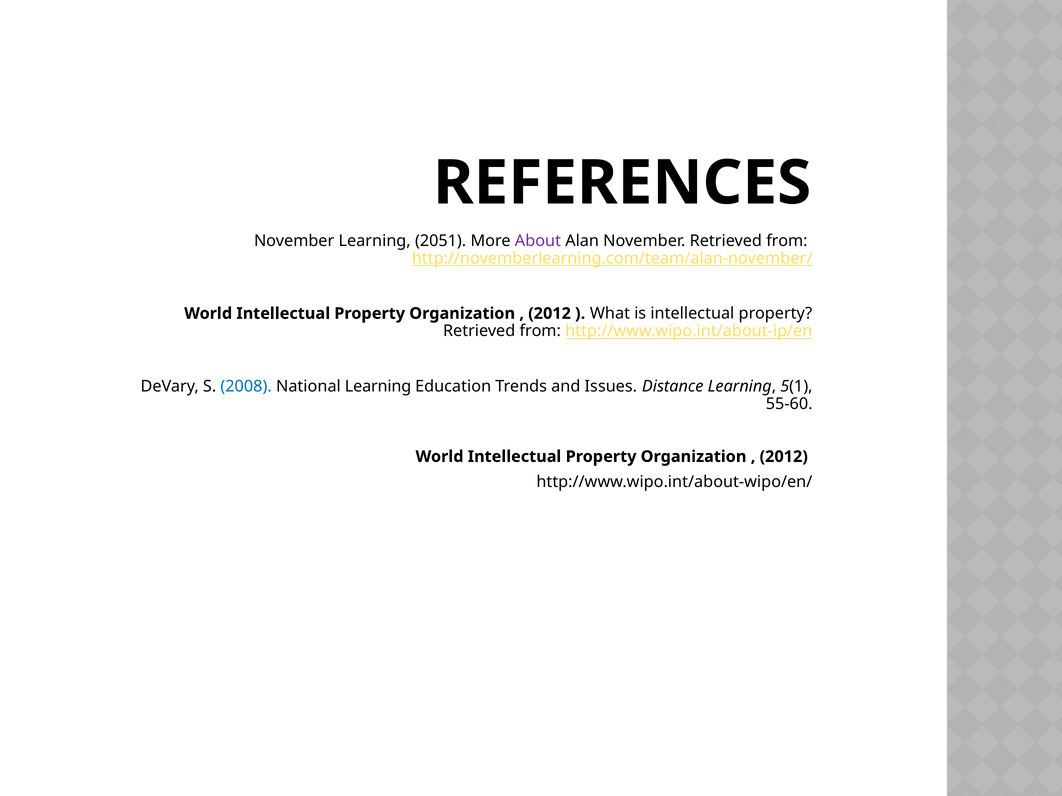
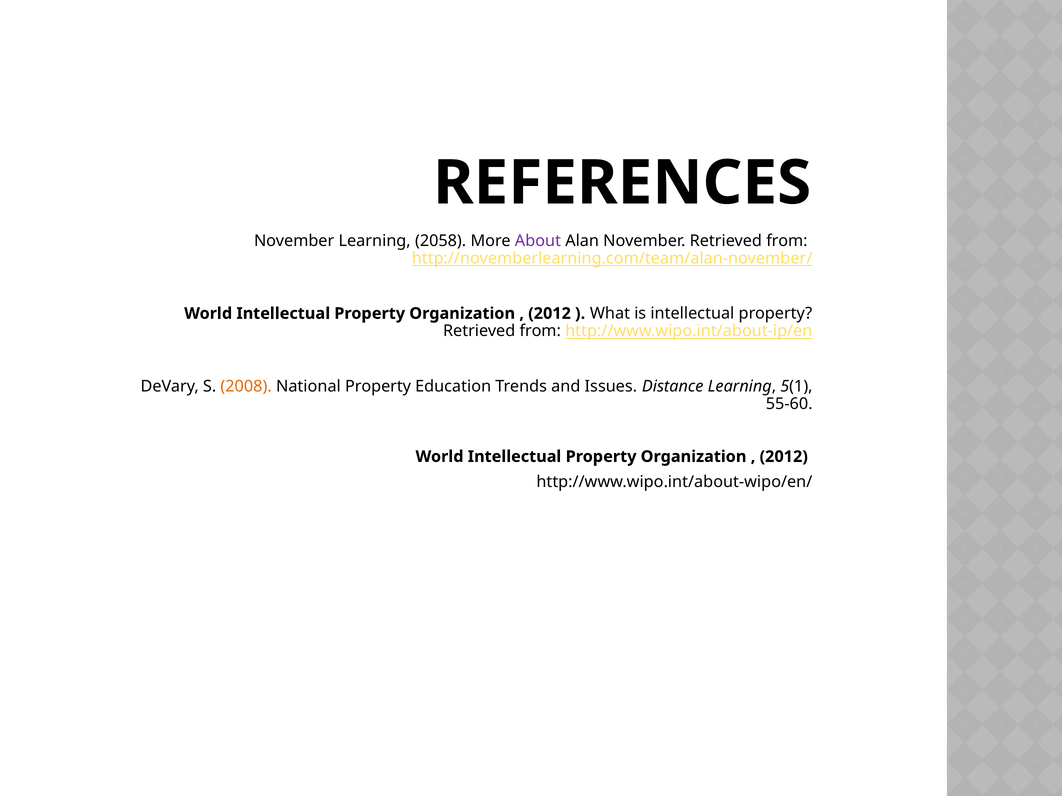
2051: 2051 -> 2058
2008 colour: blue -> orange
National Learning: Learning -> Property
